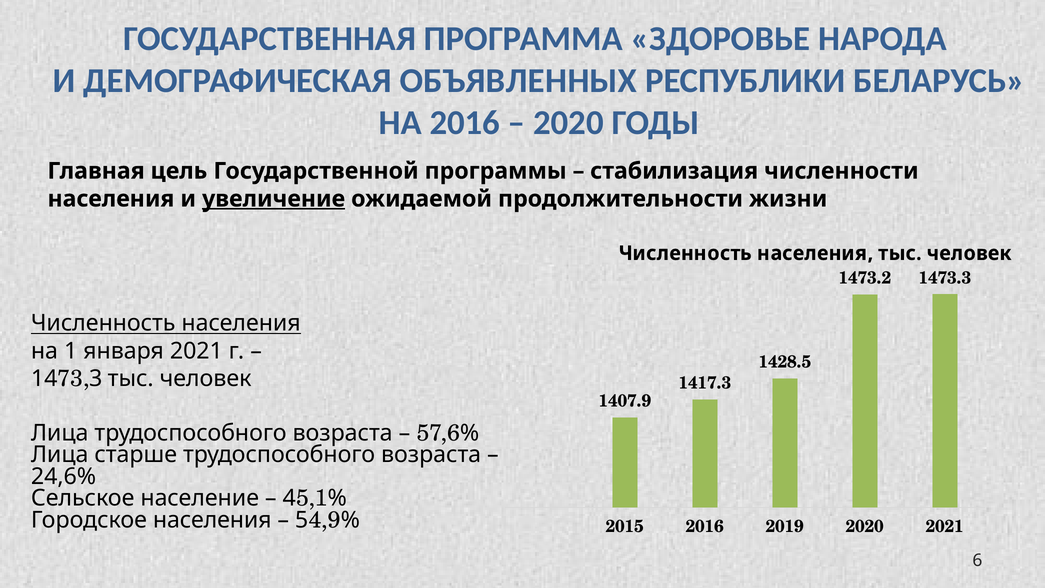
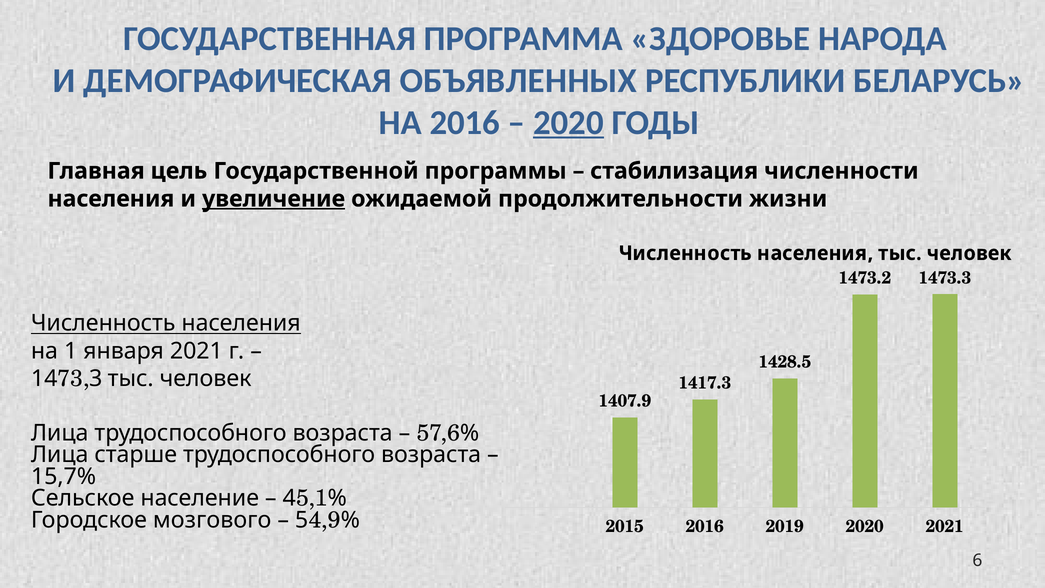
2020 at (568, 123) underline: none -> present
24,6%: 24,6% -> 15,7%
Городское населения: населения -> мозгового
